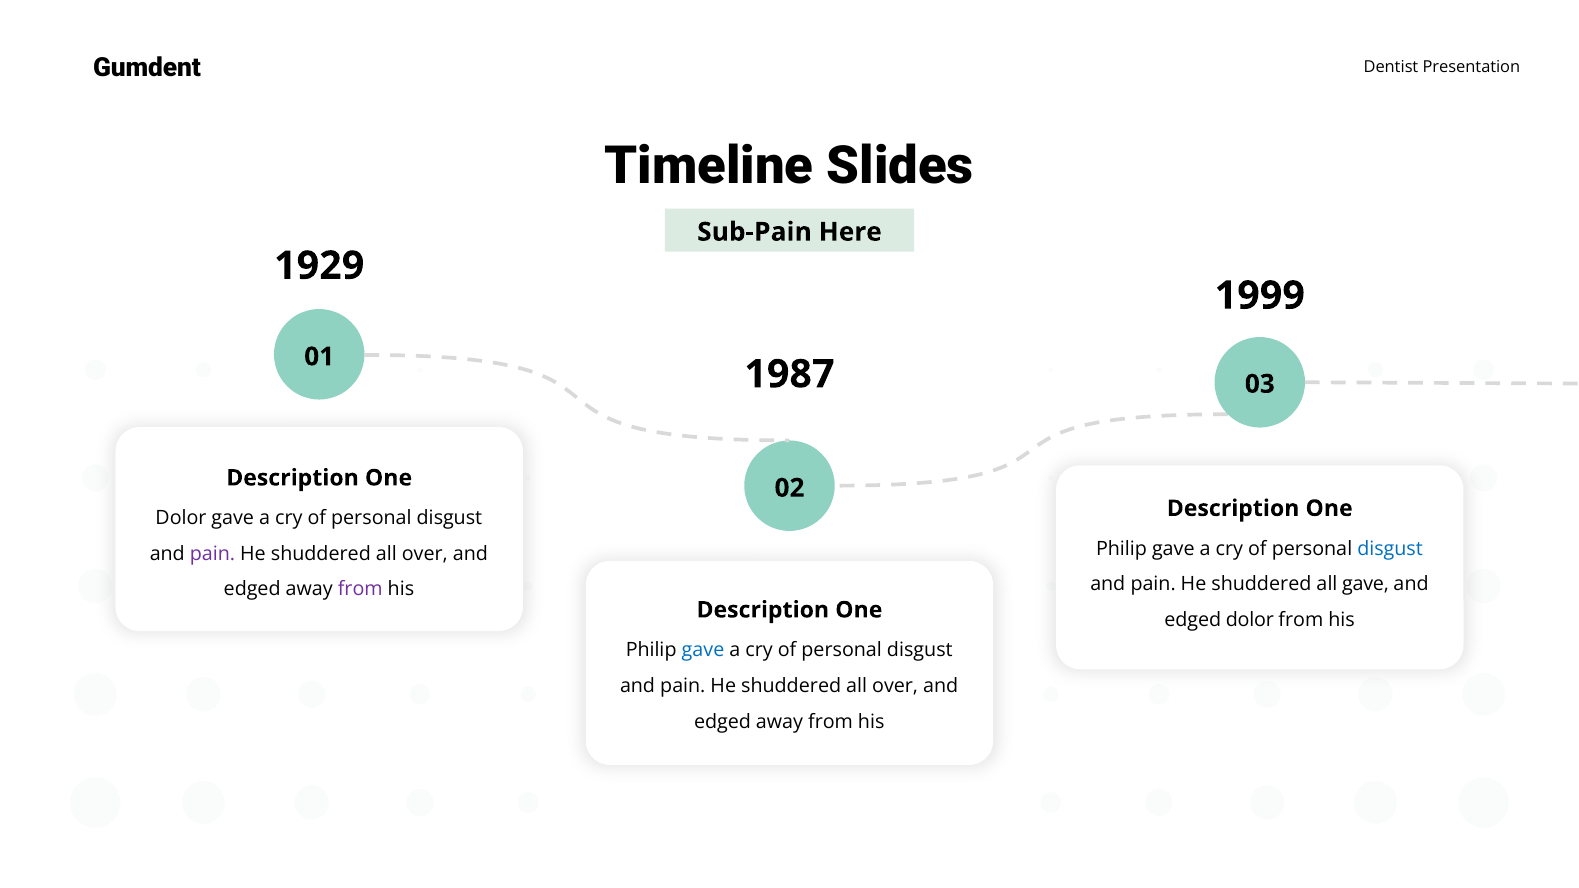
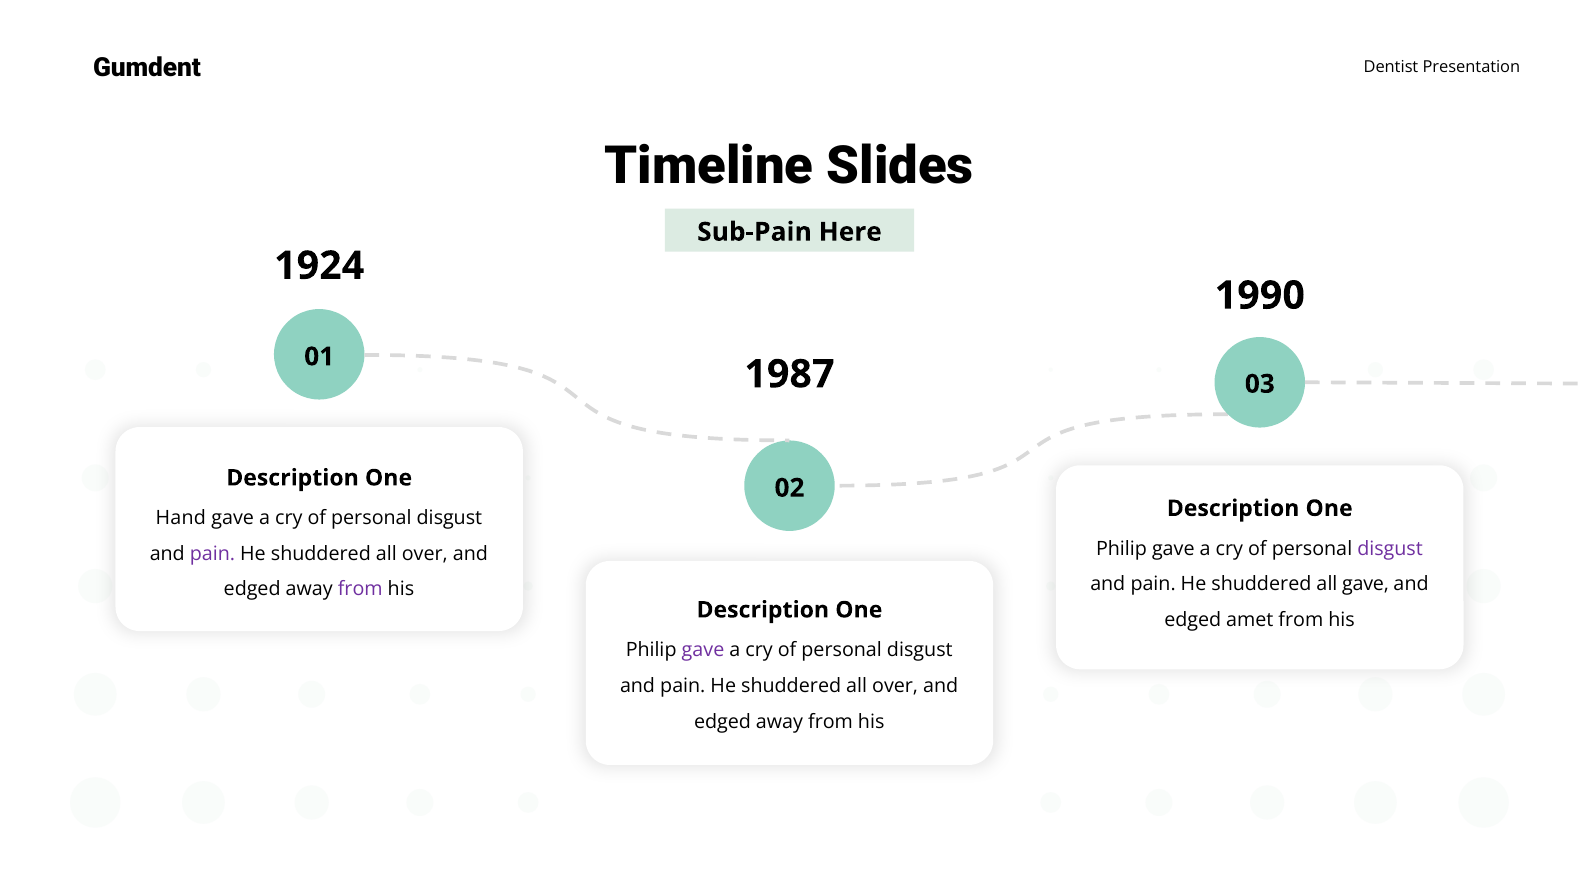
1929: 1929 -> 1924
1999: 1999 -> 1990
Dolor at (181, 519): Dolor -> Hand
disgust at (1390, 549) colour: blue -> purple
edged dolor: dolor -> amet
gave at (703, 651) colour: blue -> purple
